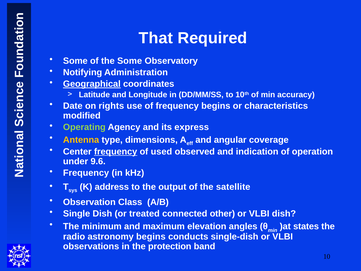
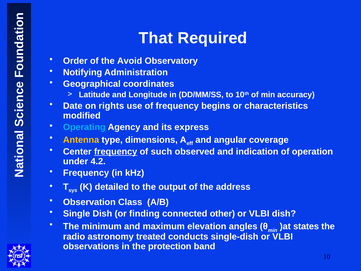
Some at (75, 61): Some -> Order
the Some: Some -> Avoid
Geographical underline: present -> none
Operating colour: light green -> light blue
used: used -> such
9.6: 9.6 -> 4.2
address: address -> detailed
satellite: satellite -> address
treated: treated -> finding
astronomy begins: begins -> treated
